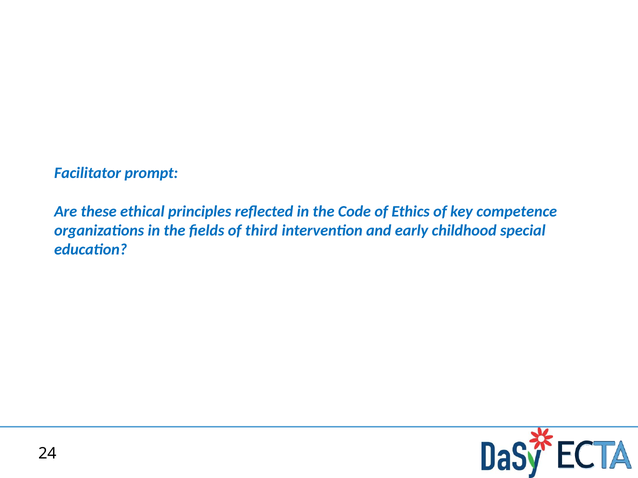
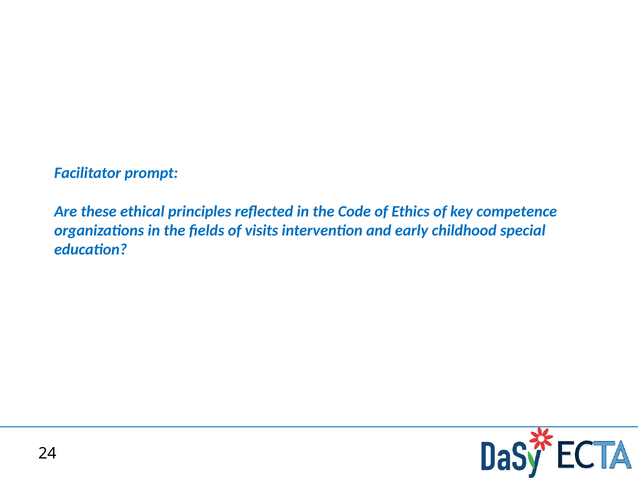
third: third -> visits
